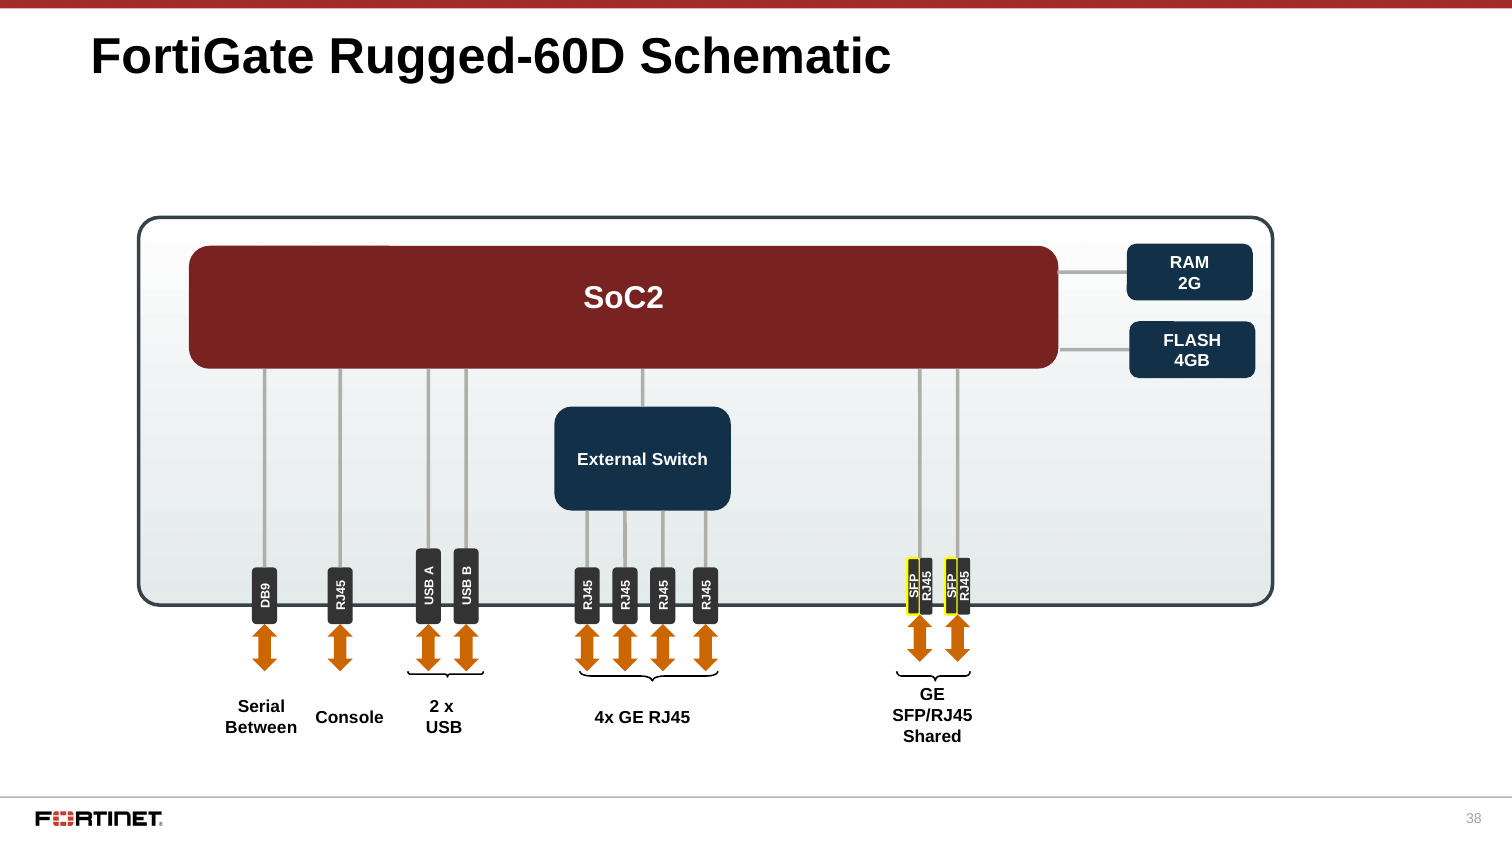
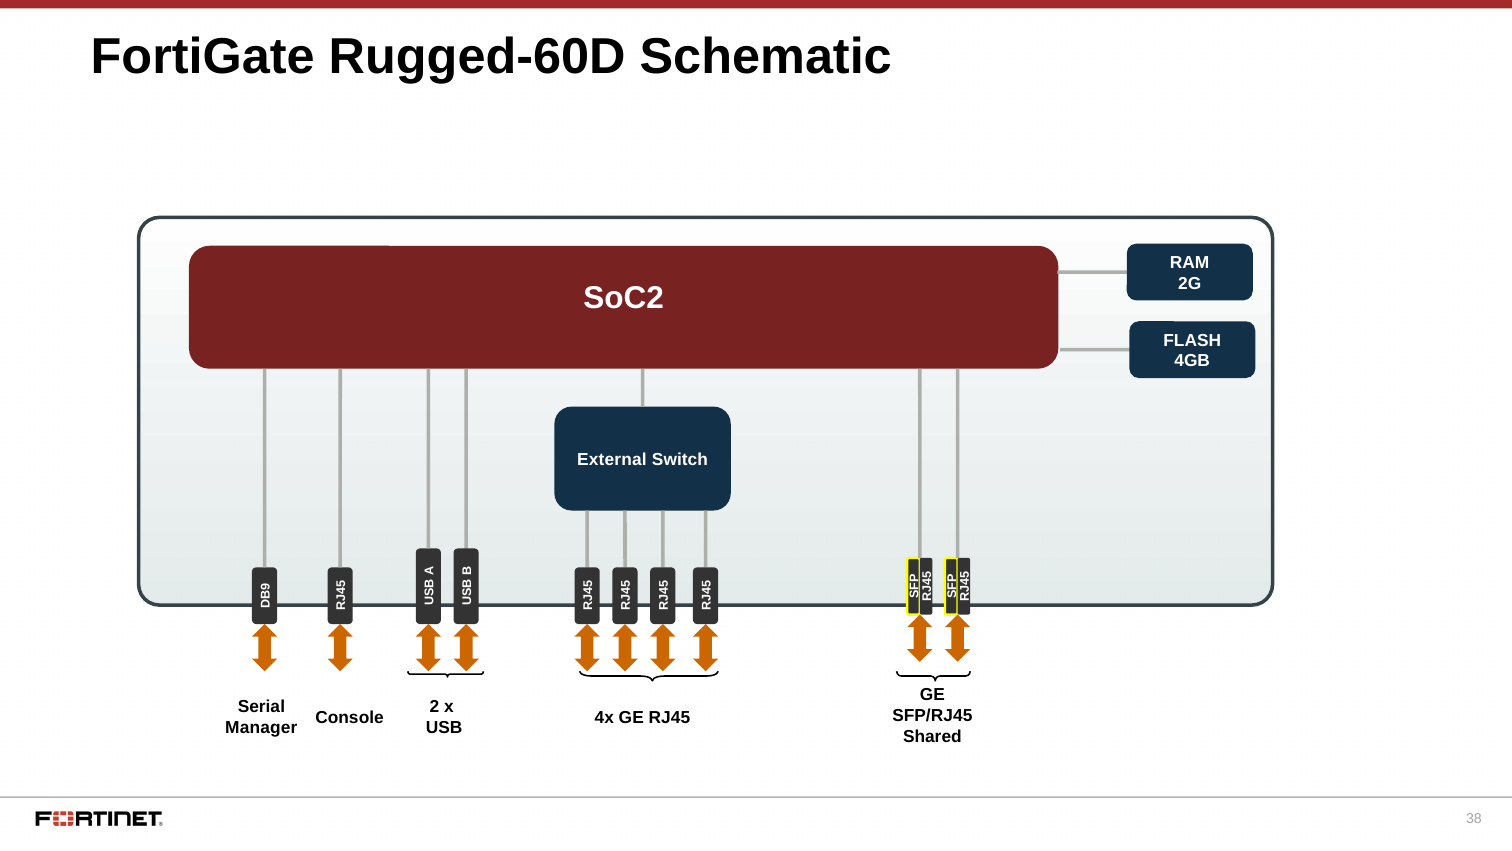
Between: Between -> Manager
